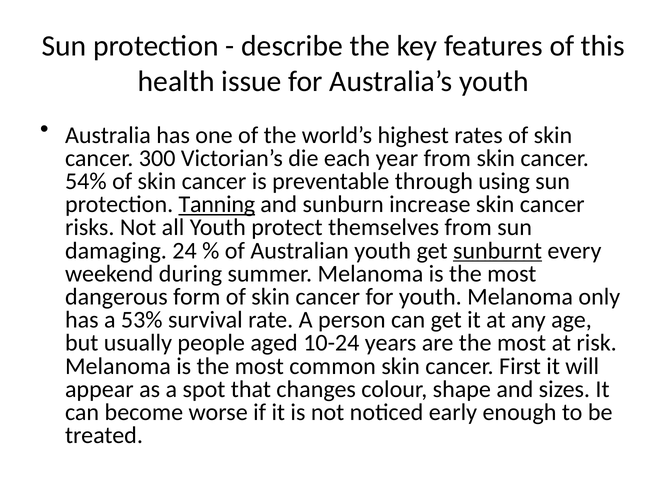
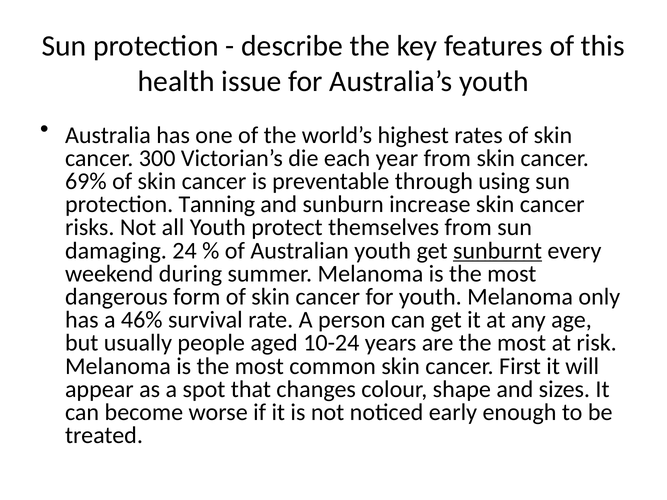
54%: 54% -> 69%
Tanning underline: present -> none
53%: 53% -> 46%
